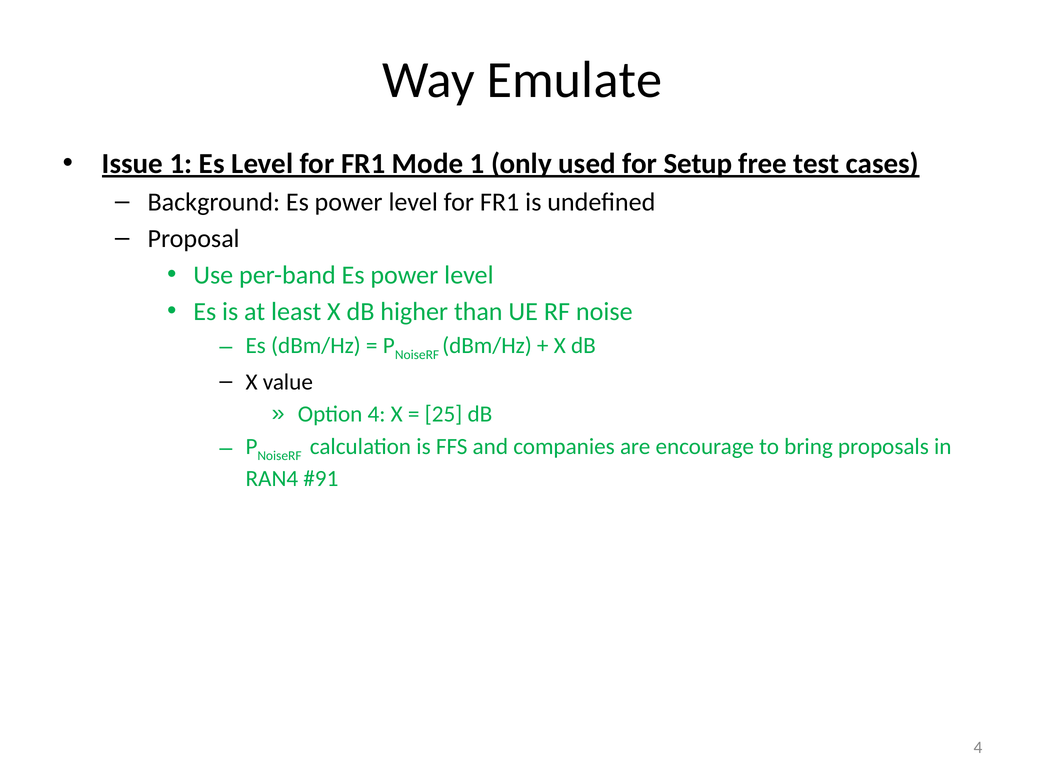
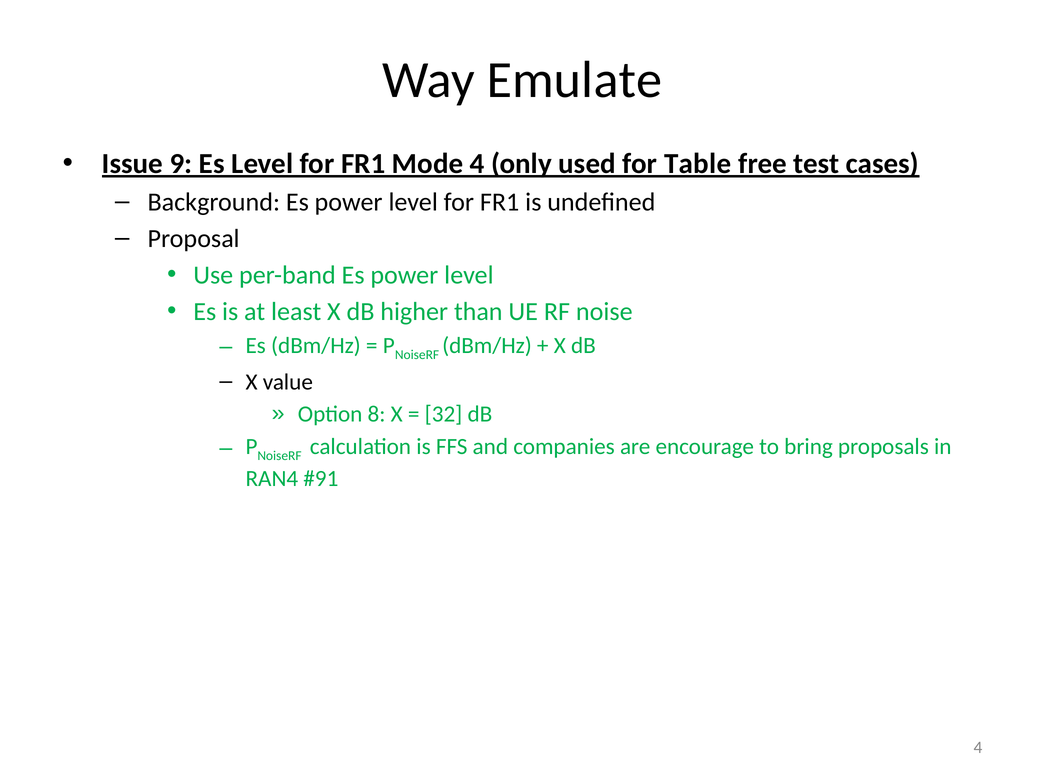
Issue 1: 1 -> 9
Mode 1: 1 -> 4
Setup: Setup -> Table
Option 4: 4 -> 8
25: 25 -> 32
